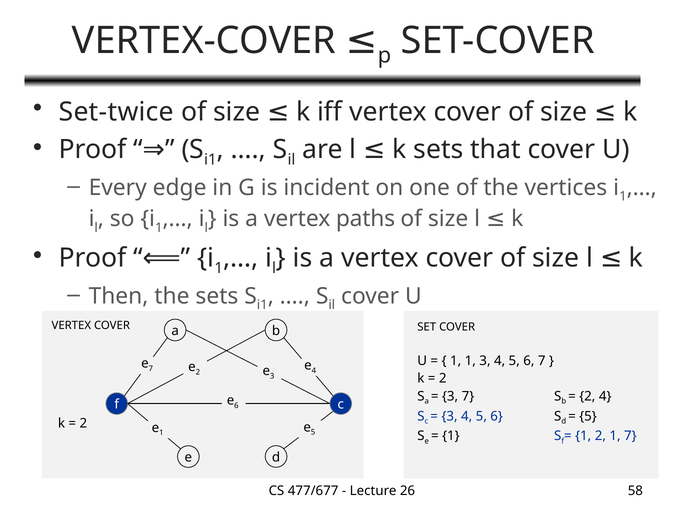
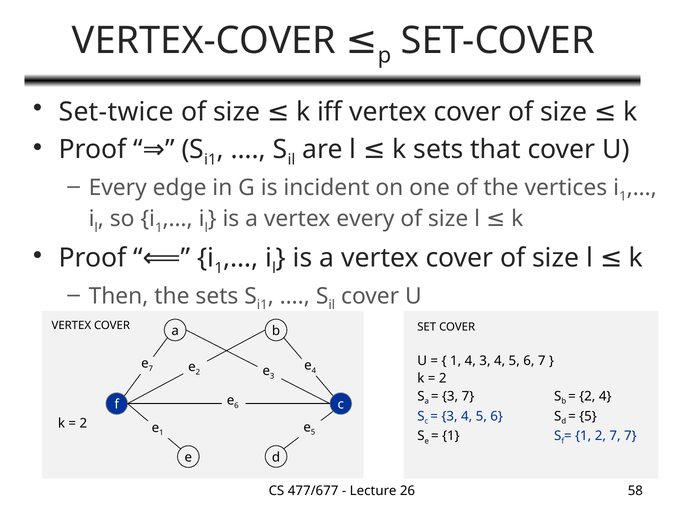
vertex paths: paths -> every
1 1: 1 -> 4
2 1: 1 -> 7
